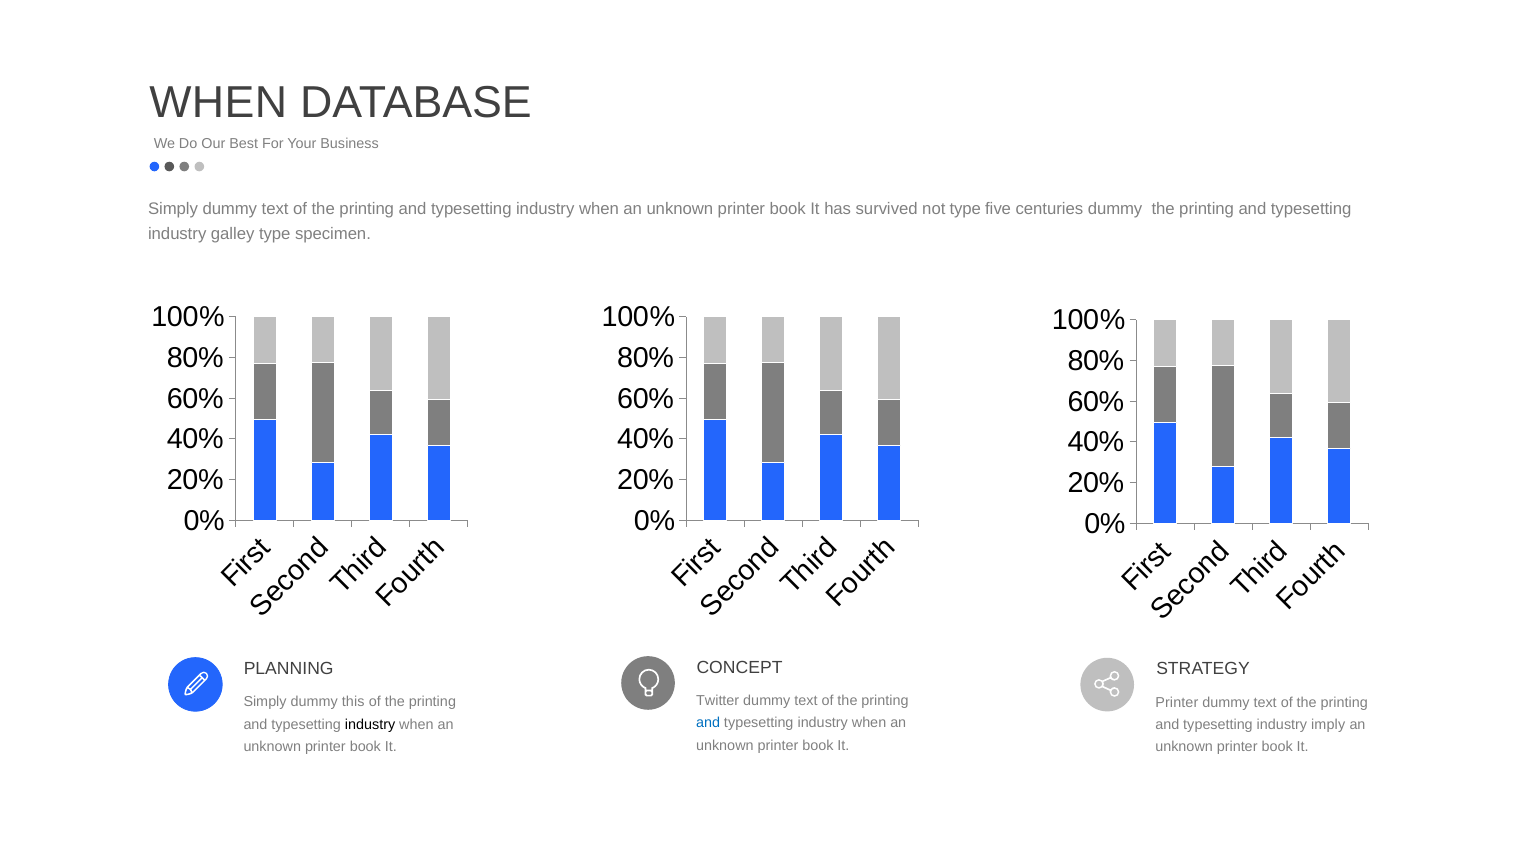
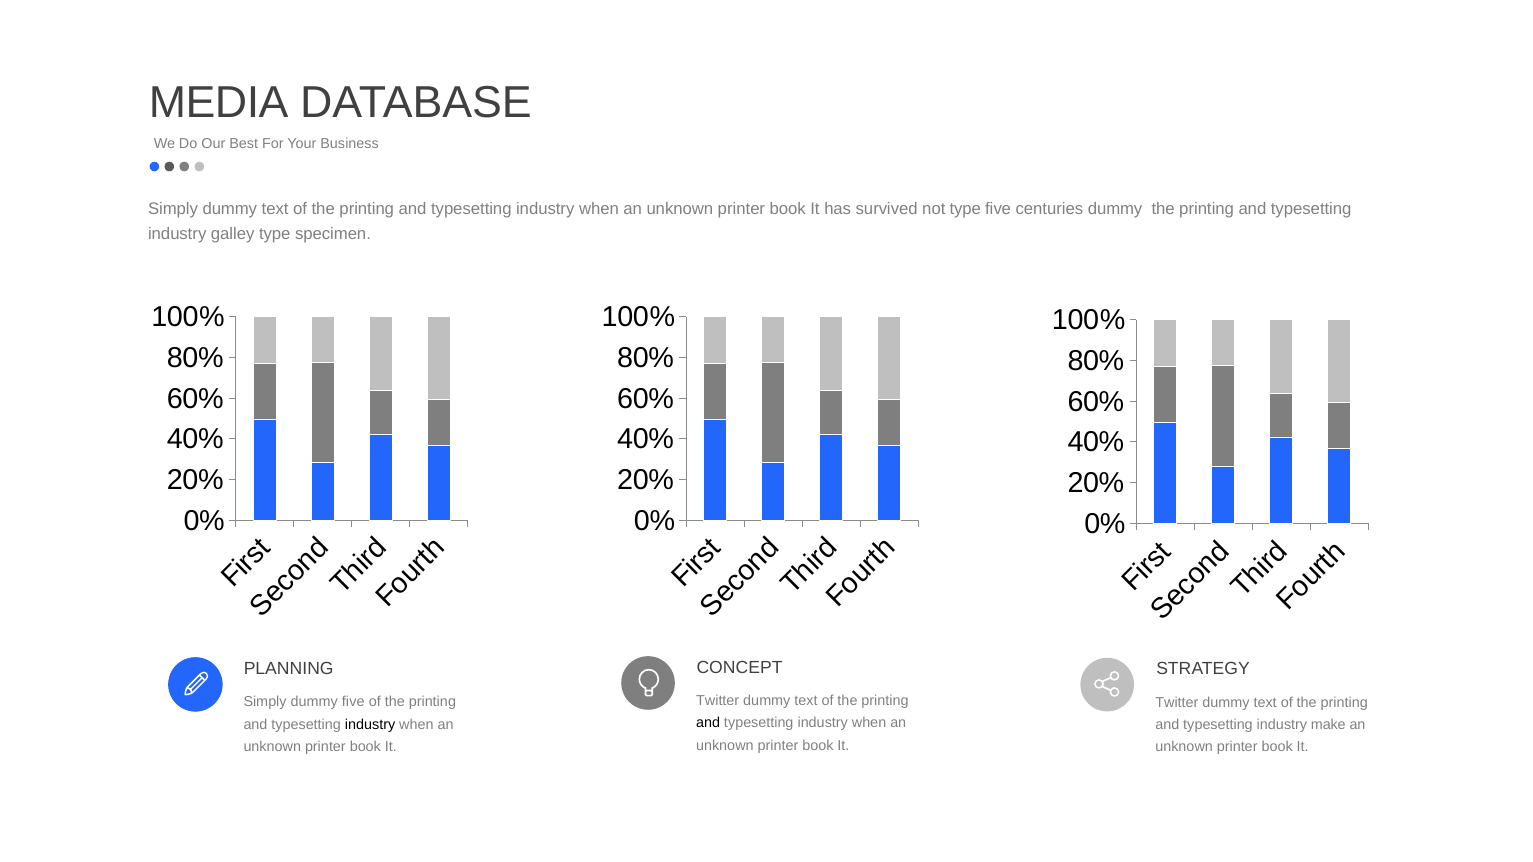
WHEN at (218, 103): WHEN -> MEDIA
dummy this: this -> five
Printer at (1177, 703): Printer -> Twitter
and at (708, 723) colour: blue -> black
imply: imply -> make
